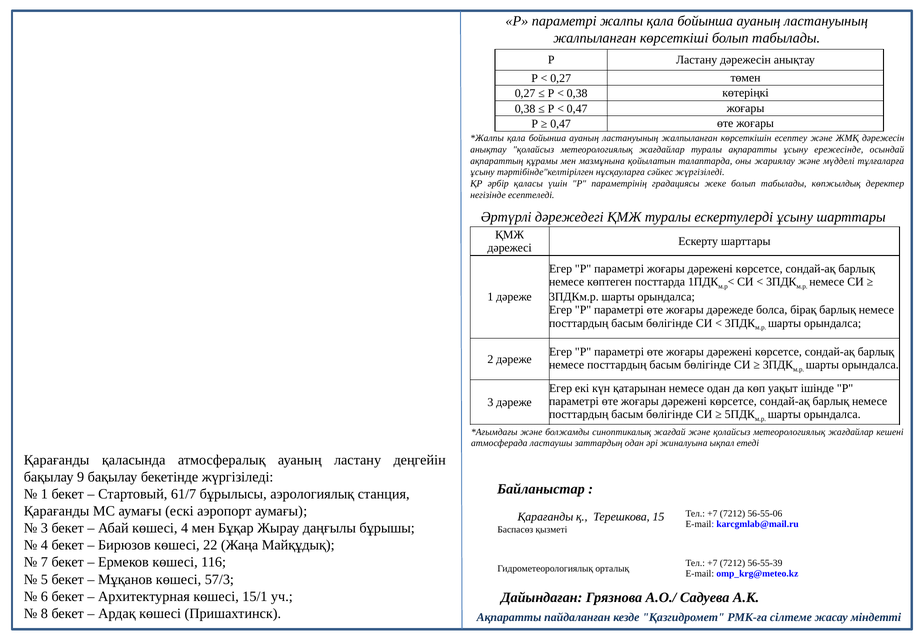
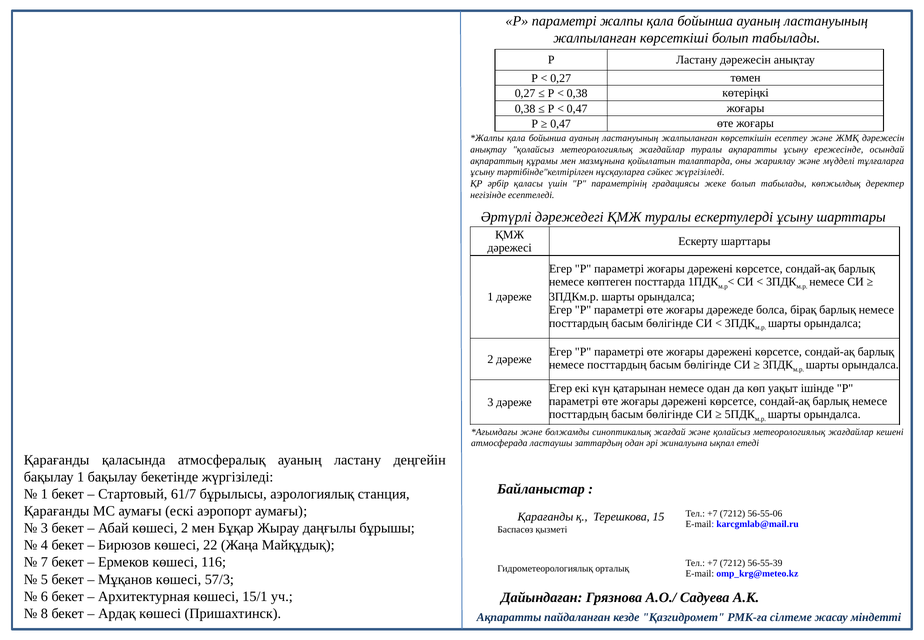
бақылау 9: 9 -> 1
көшесі 4: 4 -> 2
